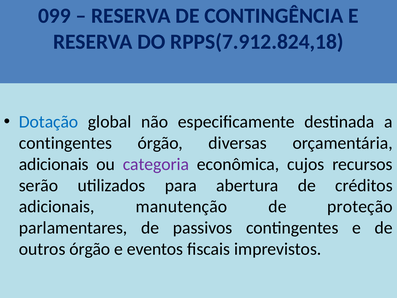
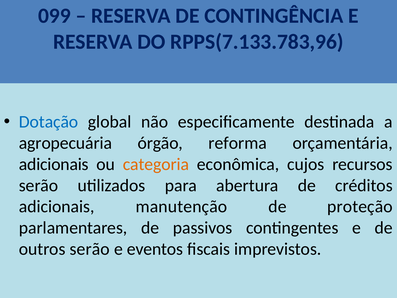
RPPS(7.912.824,18: RPPS(7.912.824,18 -> RPPS(7.133.783,96
contingentes at (65, 143): contingentes -> agropecuária
diversas: diversas -> reforma
categoria colour: purple -> orange
outros órgão: órgão -> serão
